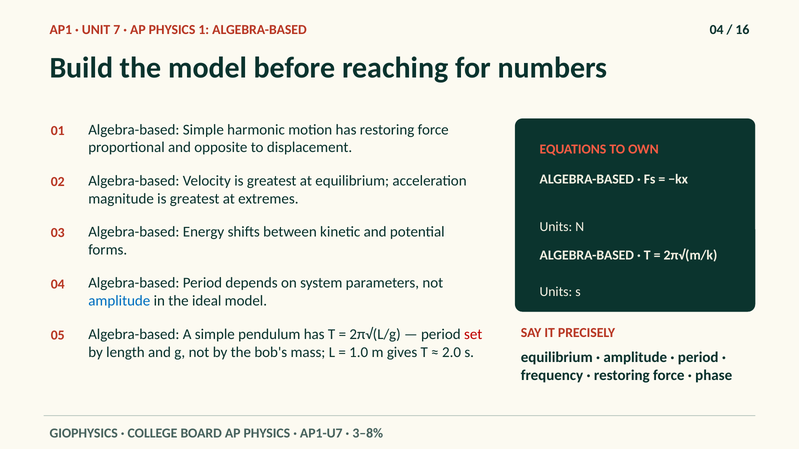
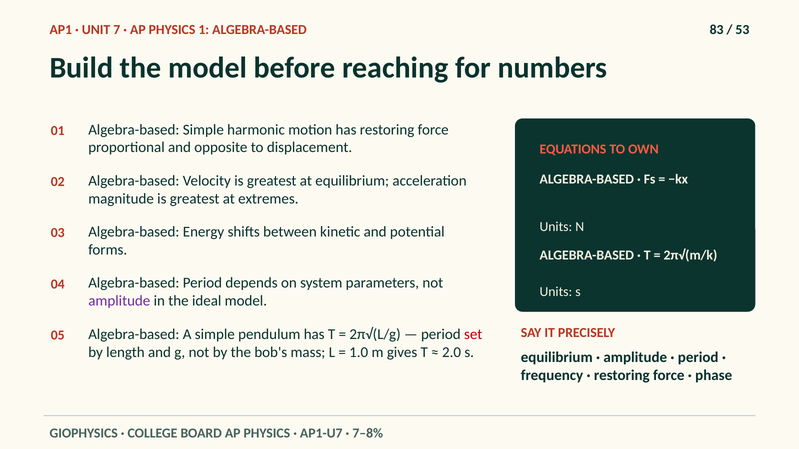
ALGEBRA-BASED 04: 04 -> 83
16: 16 -> 53
amplitude at (119, 301) colour: blue -> purple
3–8%: 3–8% -> 7–8%
